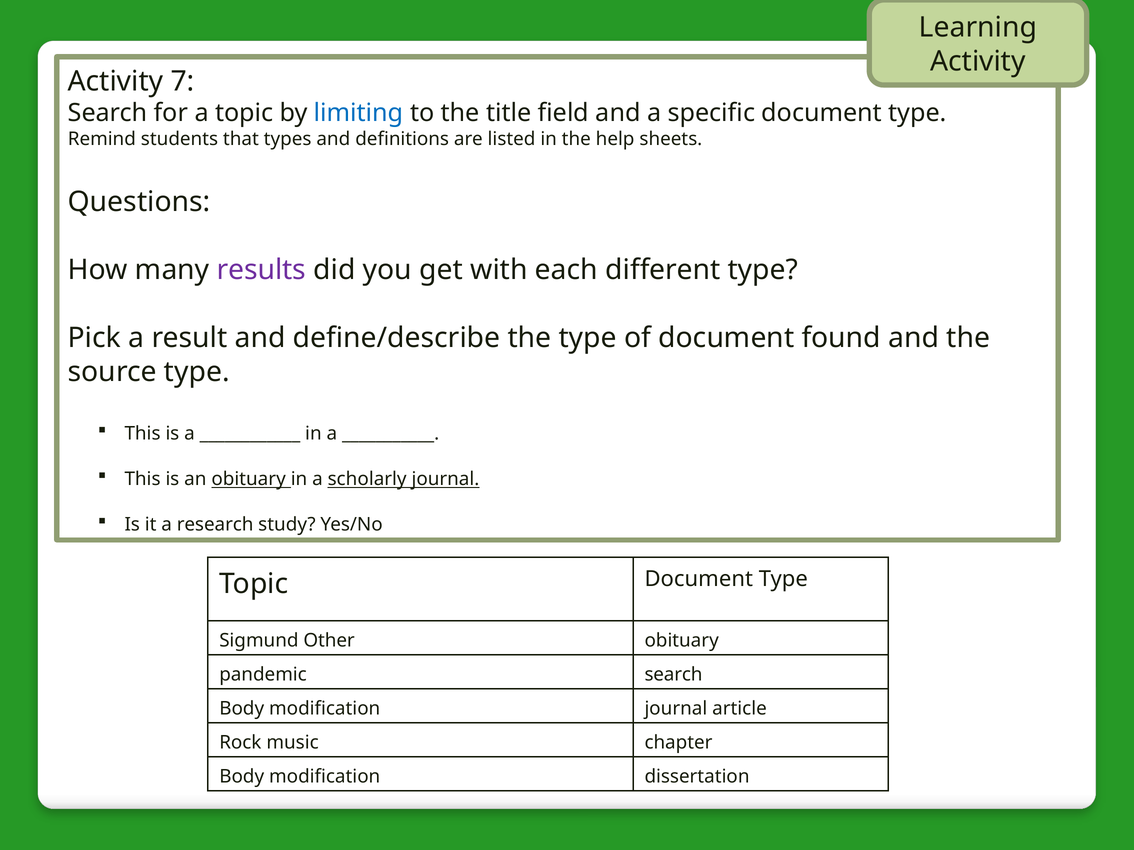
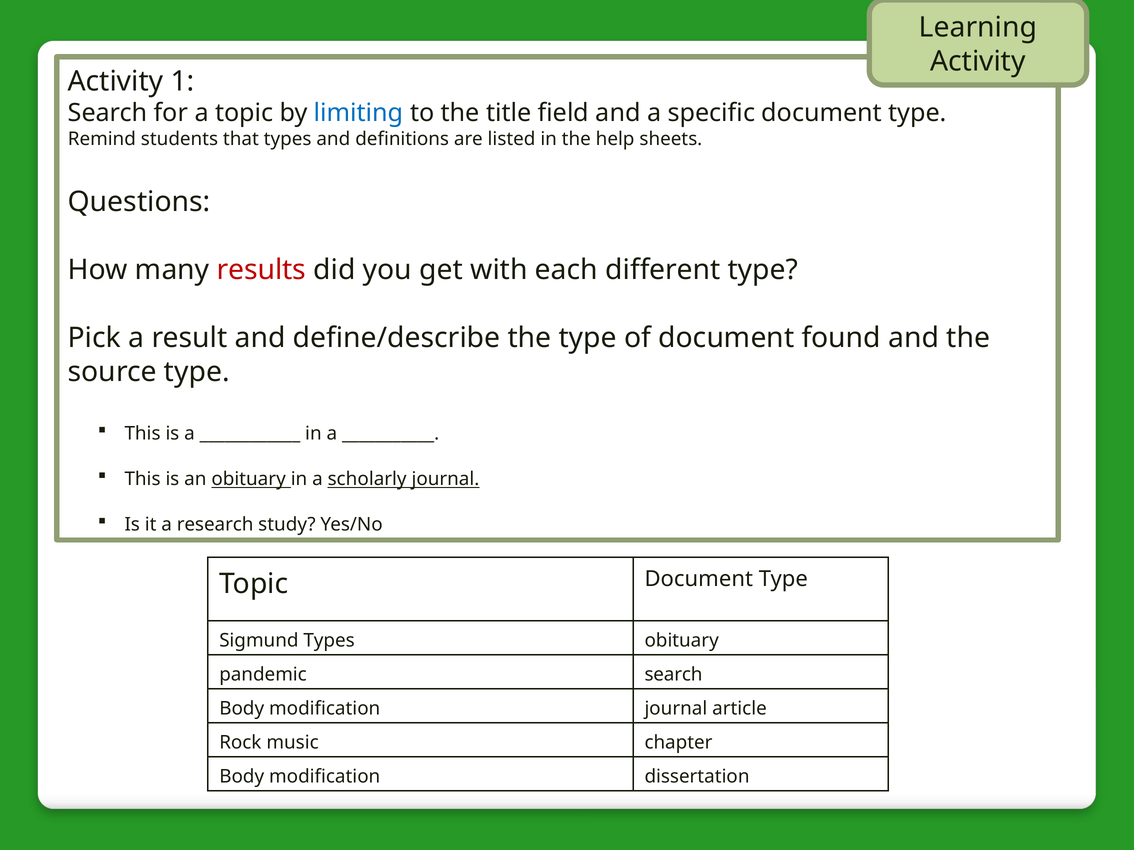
7: 7 -> 1
results colour: purple -> red
Sigmund Other: Other -> Types
